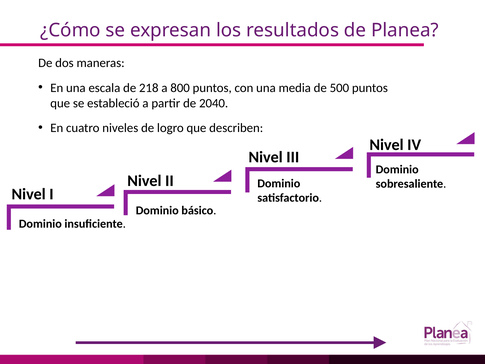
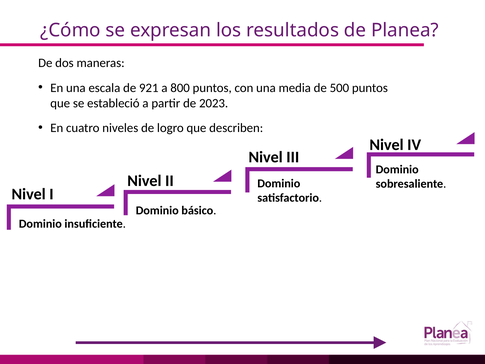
218: 218 -> 921
2040: 2040 -> 2023
